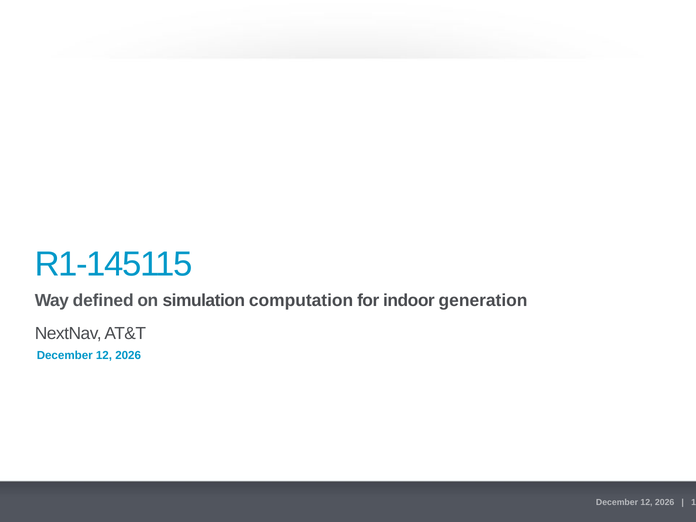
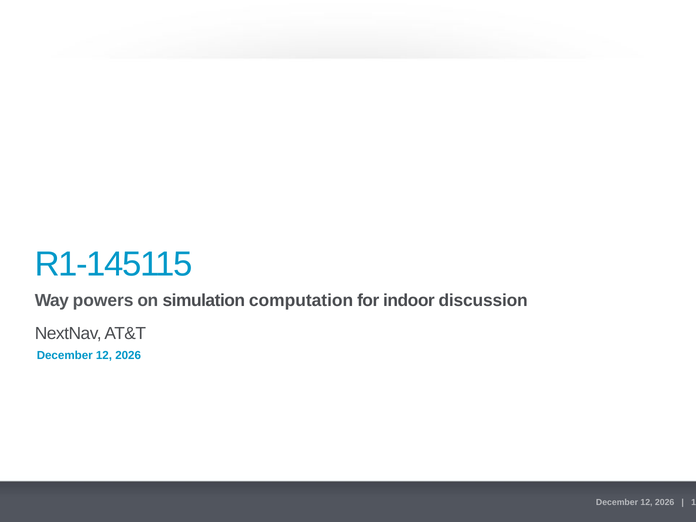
defined: defined -> powers
generation: generation -> discussion
